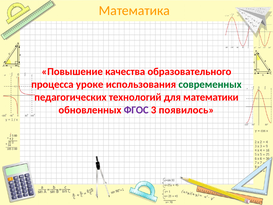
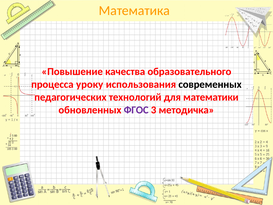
уроке: уроке -> уроку
современных colour: green -> black
появилось: появилось -> методичка
